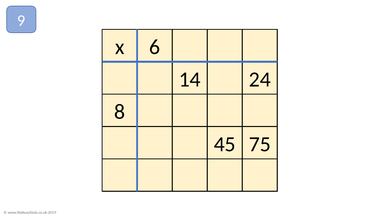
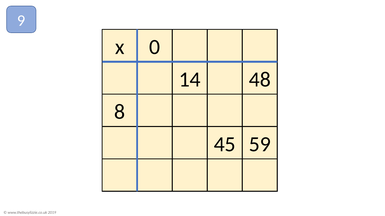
6: 6 -> 0
24: 24 -> 48
75: 75 -> 59
